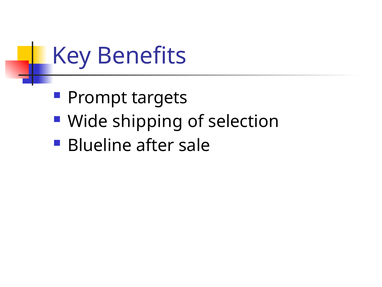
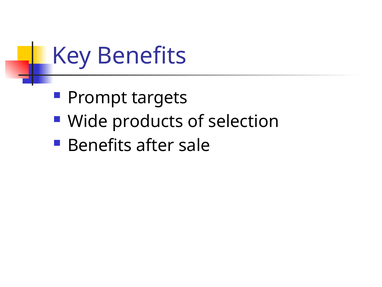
shipping: shipping -> products
Blueline at (100, 145): Blueline -> Benefits
